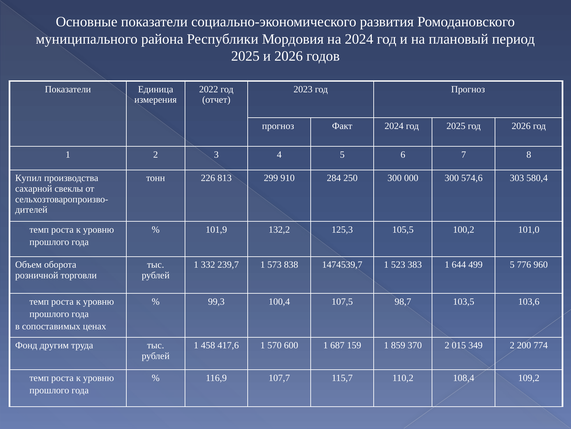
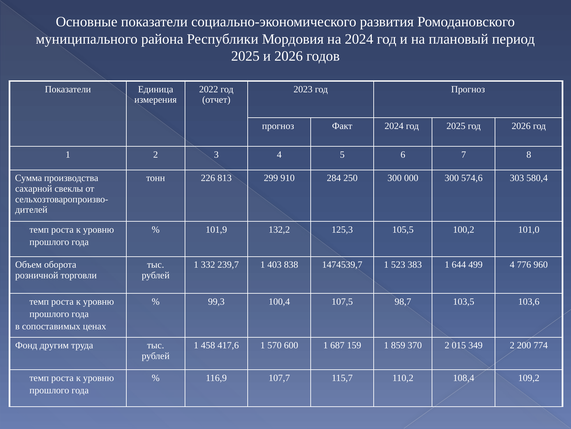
Купил: Купил -> Сумма
573: 573 -> 403
499 5: 5 -> 4
